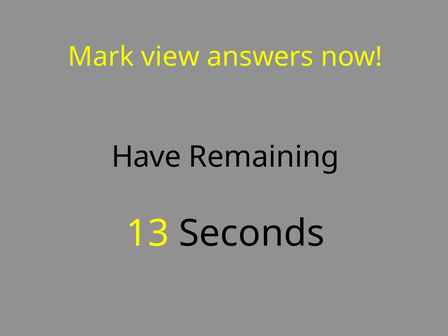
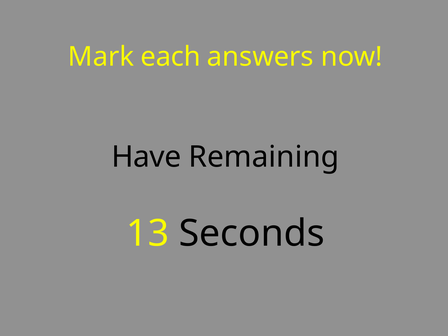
view: view -> each
